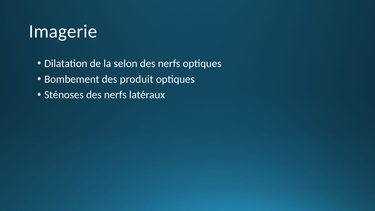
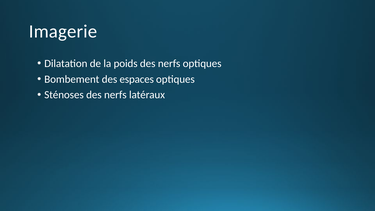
selon: selon -> poids
produit: produit -> espaces
